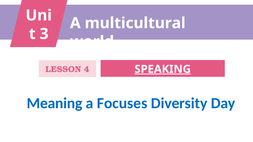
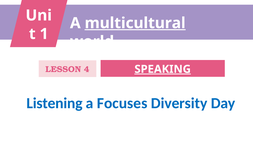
multicultural underline: none -> present
3: 3 -> 1
Meaning: Meaning -> Listening
